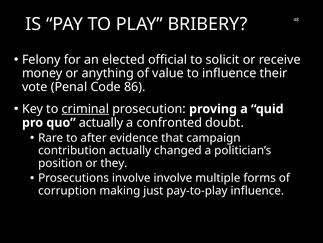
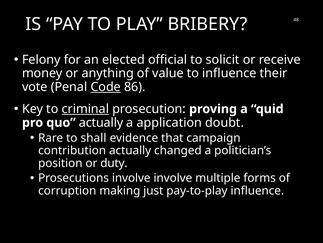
Code underline: none -> present
confronted: confronted -> application
after: after -> shall
they: they -> duty
